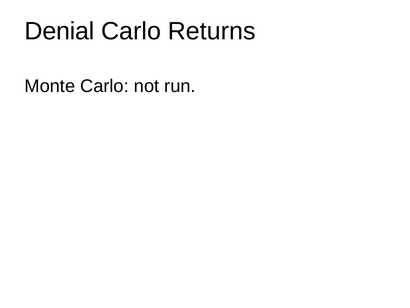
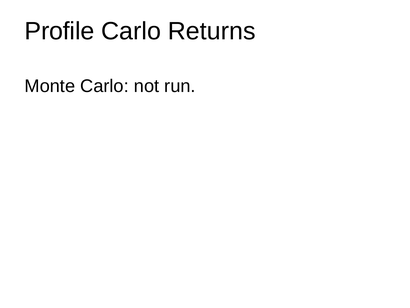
Denial: Denial -> Profile
